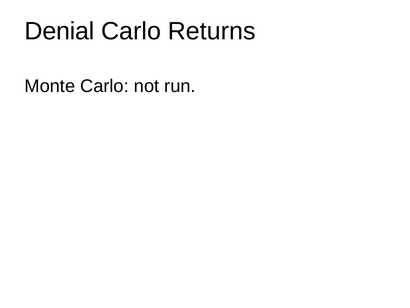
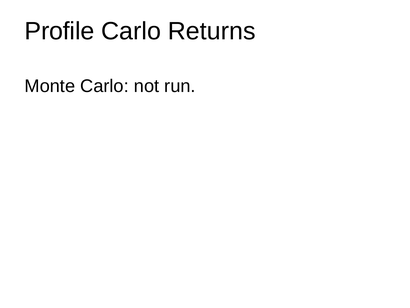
Denial: Denial -> Profile
